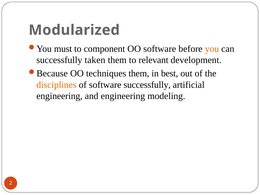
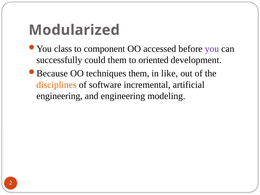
must: must -> class
OO software: software -> accessed
you colour: orange -> purple
taken: taken -> could
relevant: relevant -> oriented
best: best -> like
software successfully: successfully -> incremental
